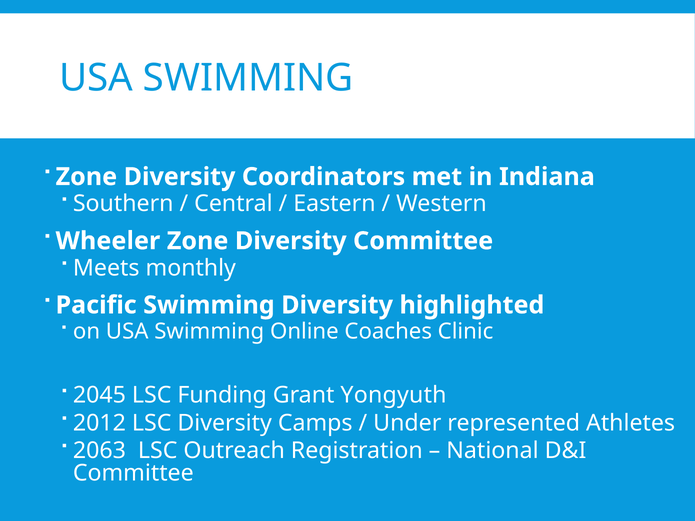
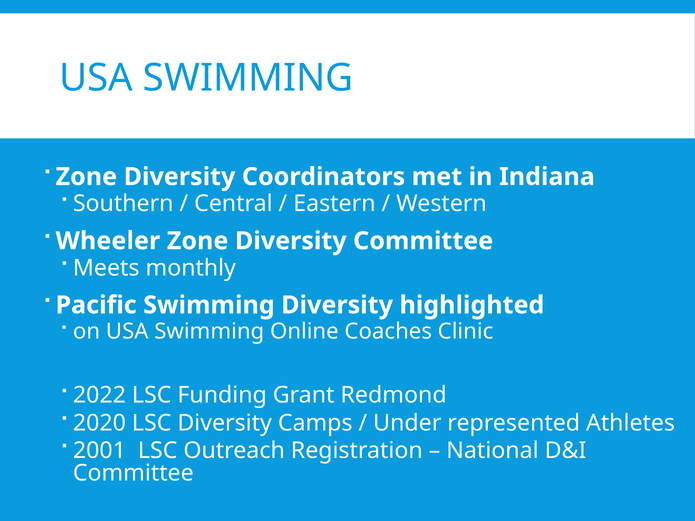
2045: 2045 -> 2022
Yongyuth: Yongyuth -> Redmond
2012: 2012 -> 2020
2063: 2063 -> 2001
